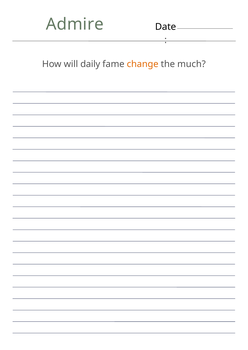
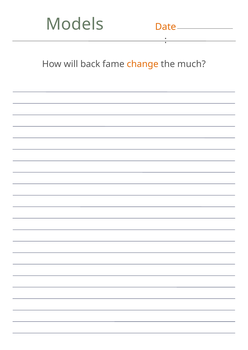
Admire: Admire -> Models
Date colour: black -> orange
daily: daily -> back
